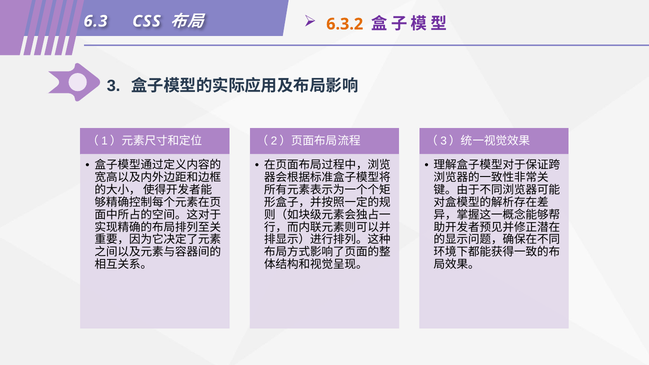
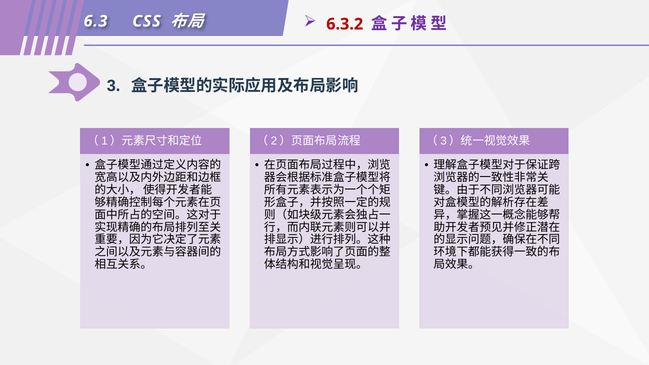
6.3.2 colour: orange -> red
